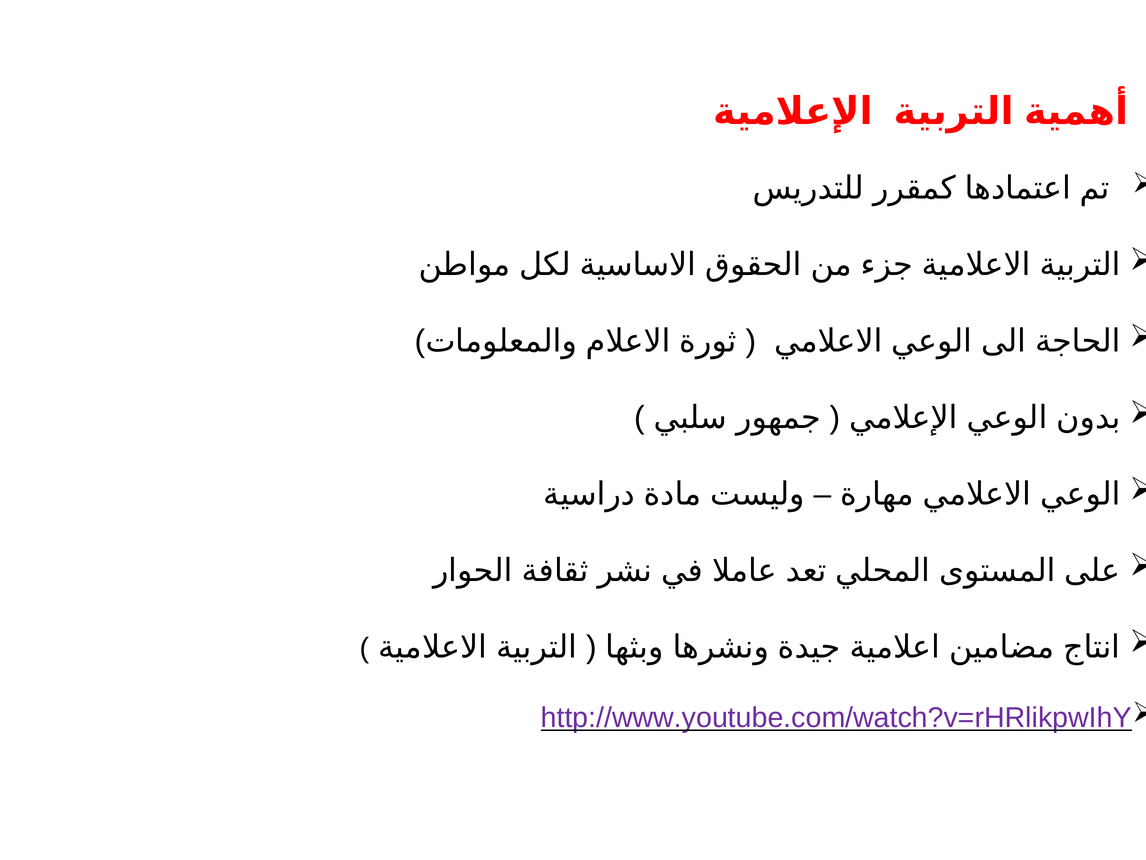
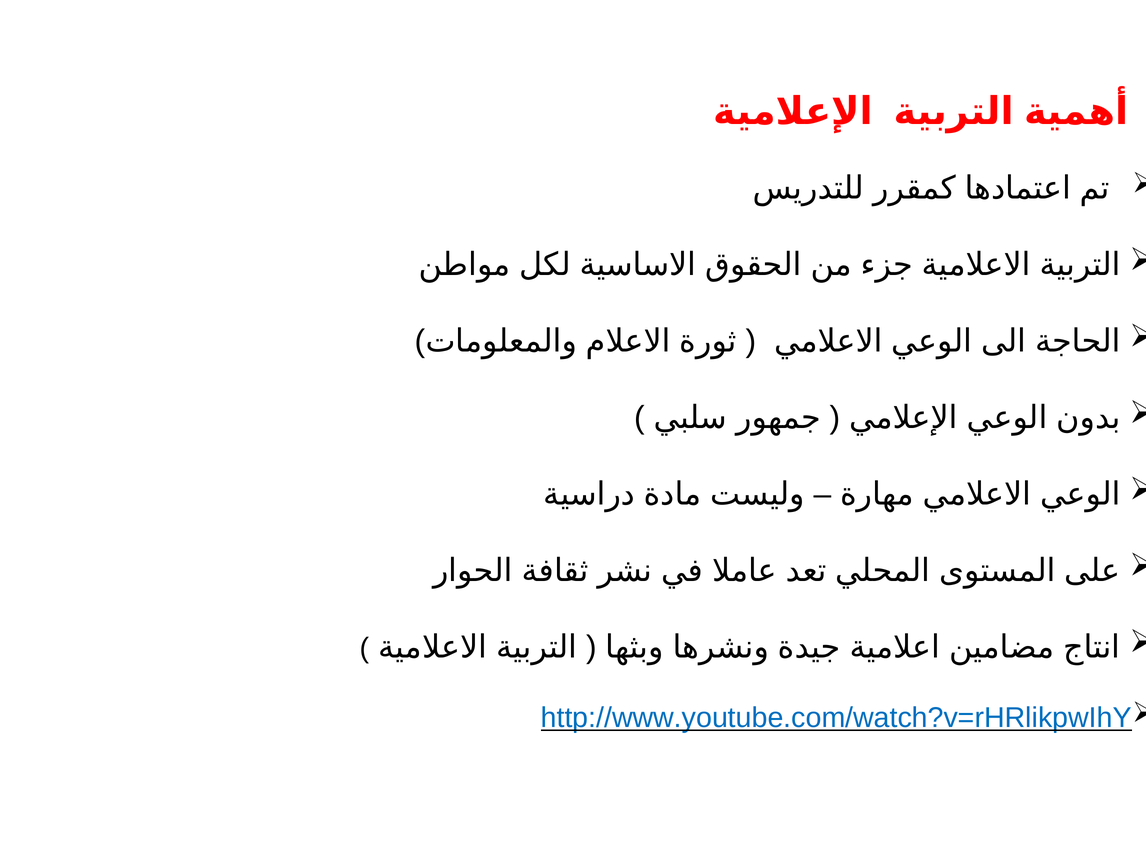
http://www.youtube.com/watch?v=rHRlikpwIhY colour: purple -> blue
